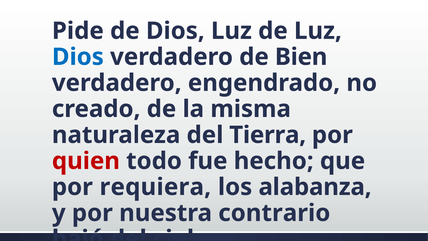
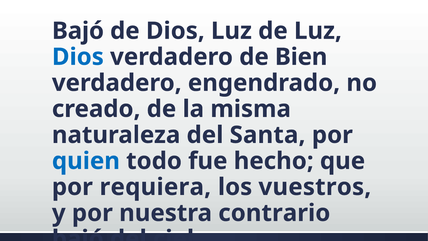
Pide at (78, 31): Pide -> Bajó
Tierra: Tierra -> Santa
quien colour: red -> blue
alabanza: alabanza -> vuestros
